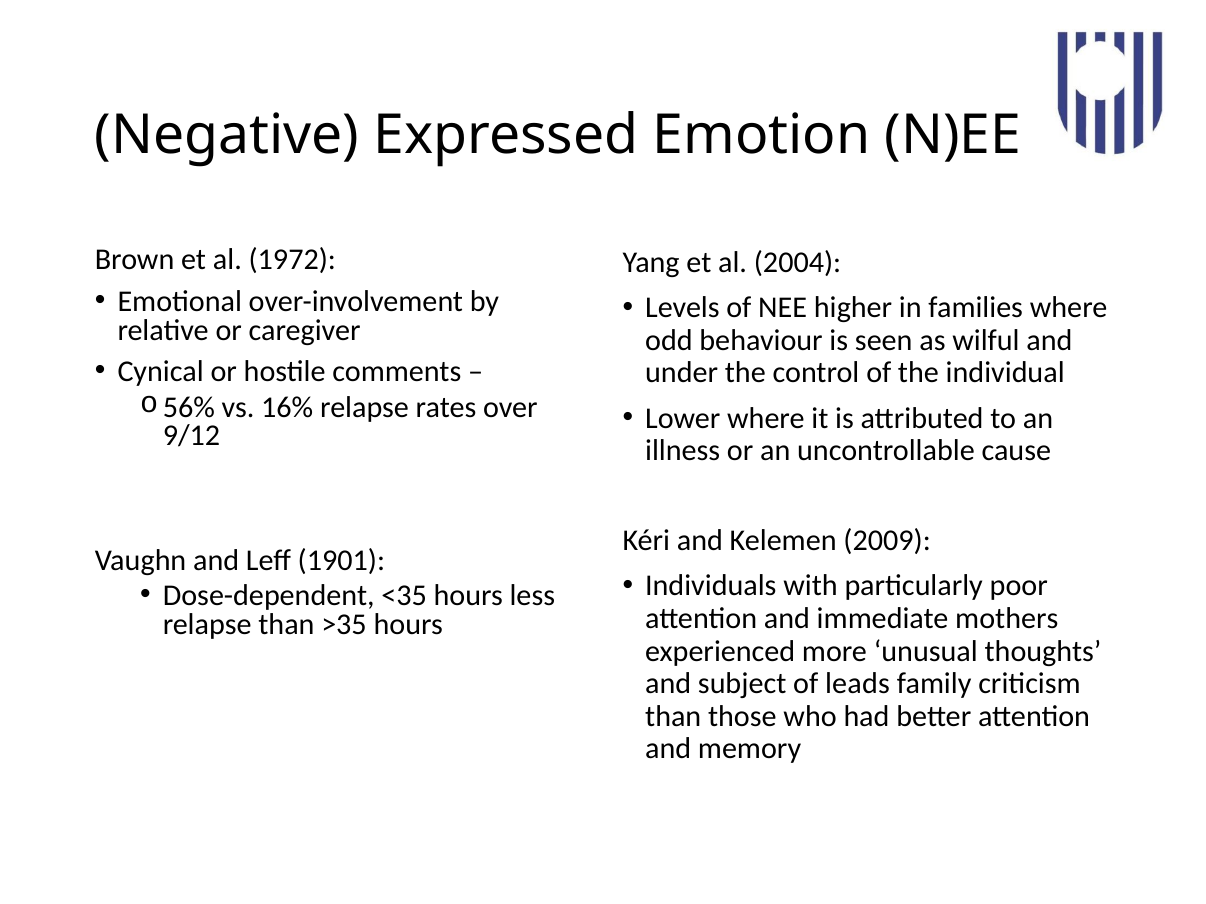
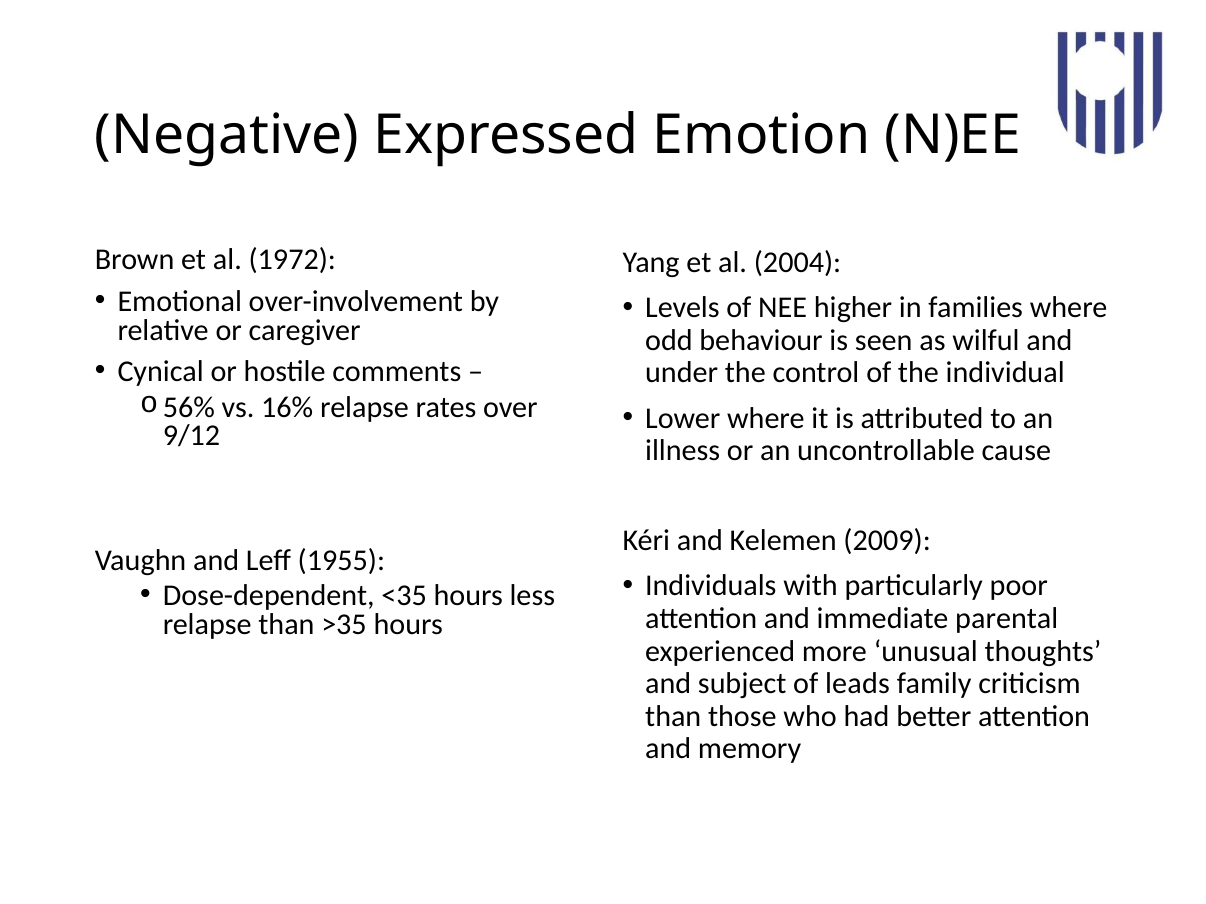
1901: 1901 -> 1955
mothers: mothers -> parental
